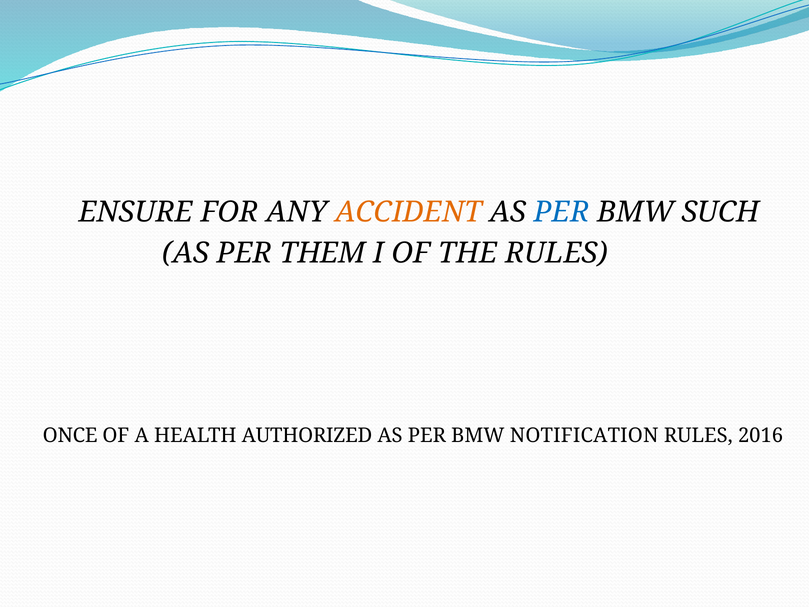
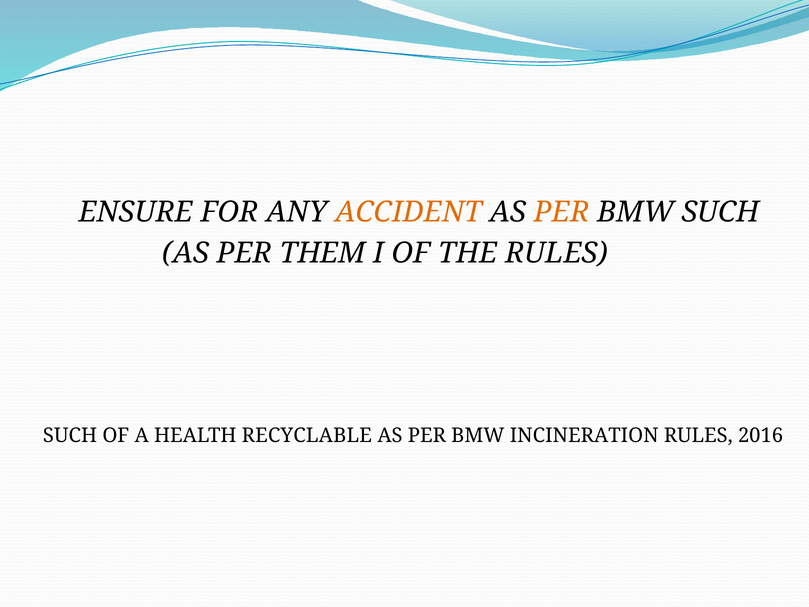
PER at (562, 212) colour: blue -> orange
ONCE at (70, 436): ONCE -> SUCH
AUTHORIZED: AUTHORIZED -> RECYCLABLE
NOTIFICATION: NOTIFICATION -> INCINERATION
